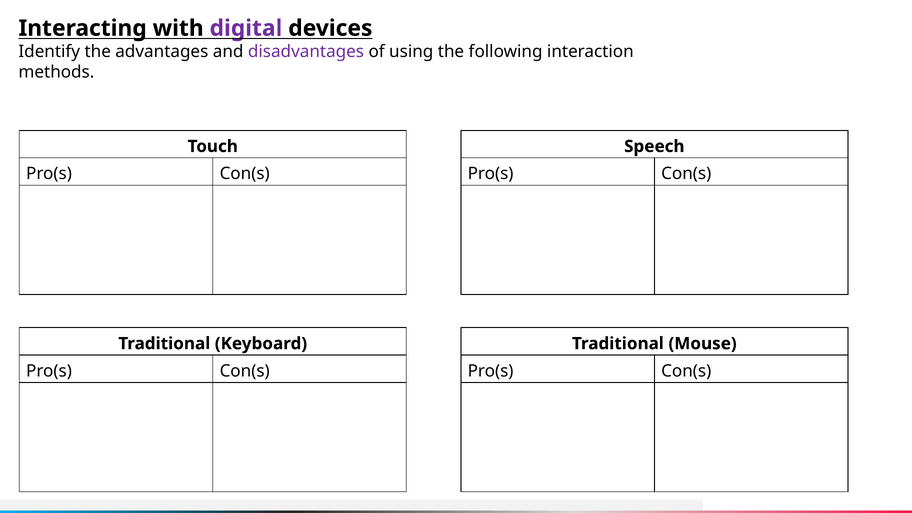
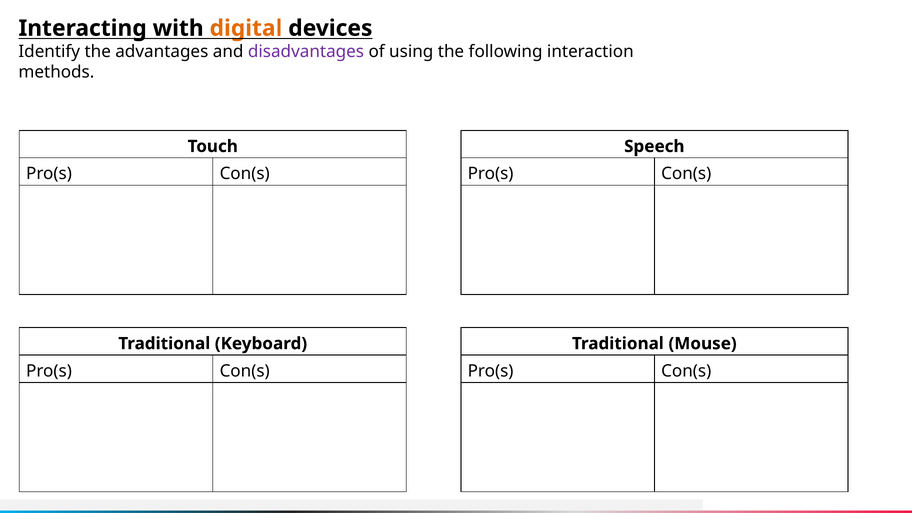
digital colour: purple -> orange
